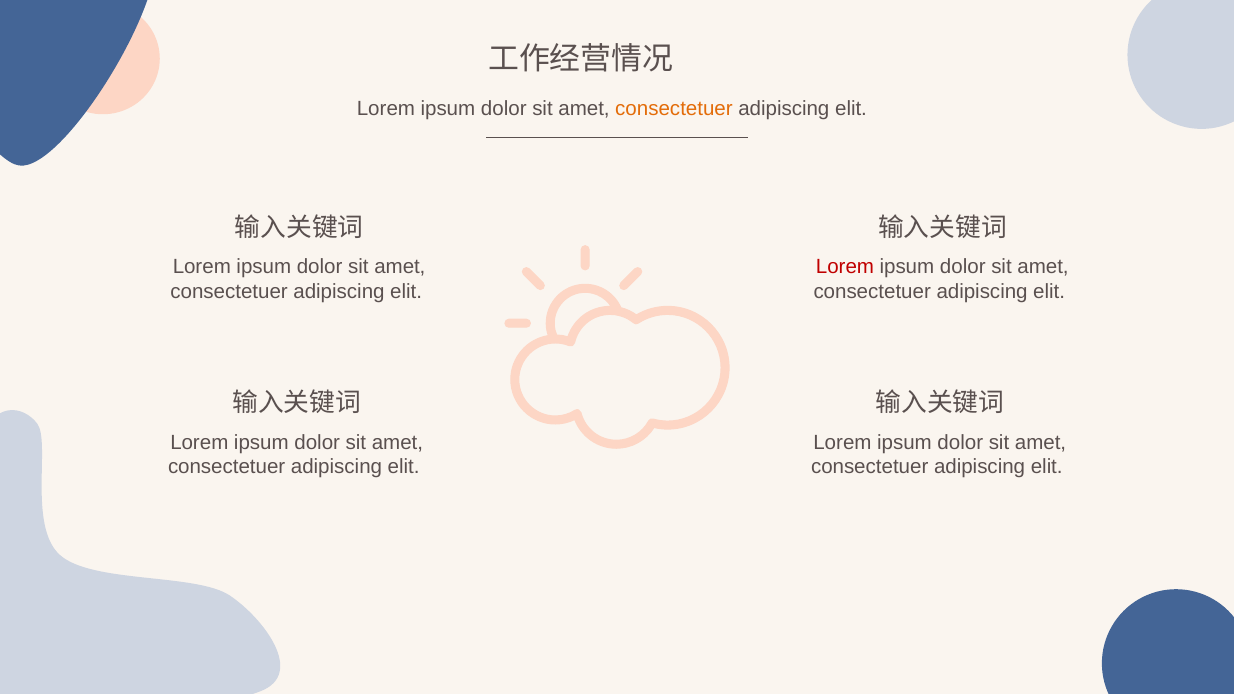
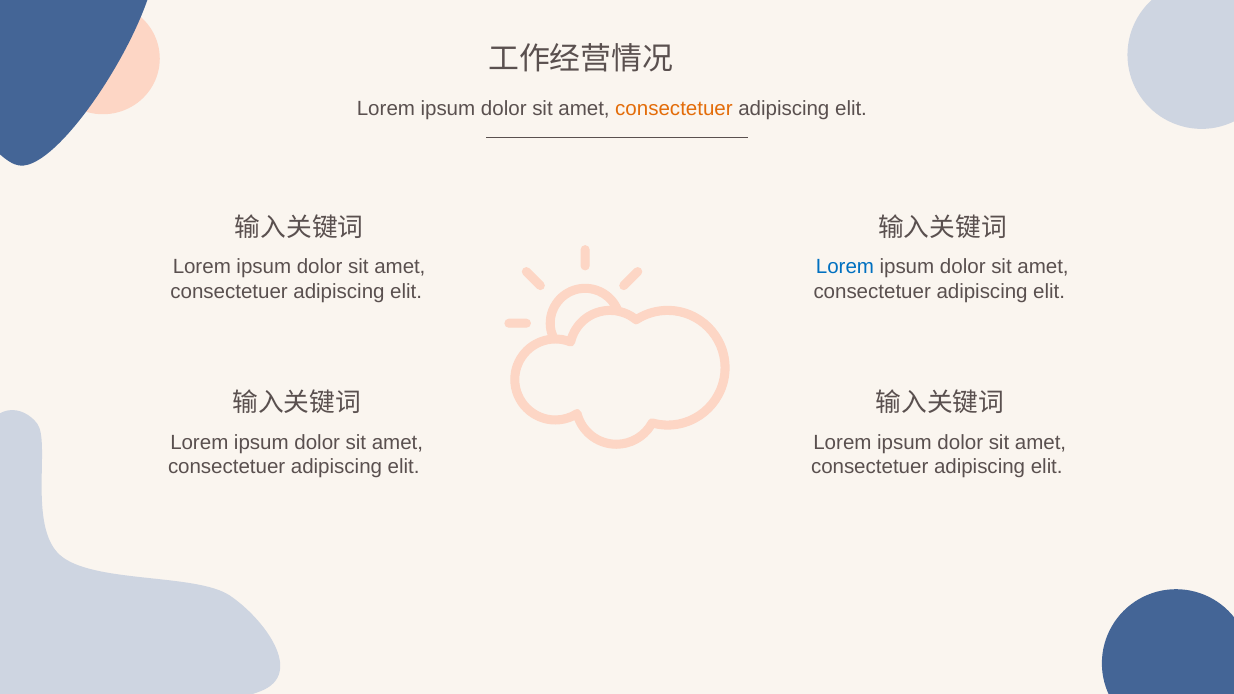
Lorem at (845, 267) colour: red -> blue
